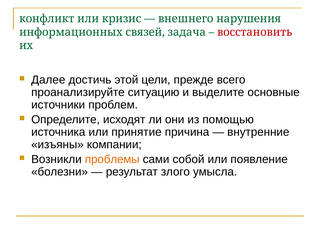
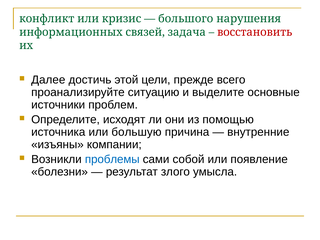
внешнего: внешнего -> большого
принятие: принятие -> большую
проблемы colour: orange -> blue
